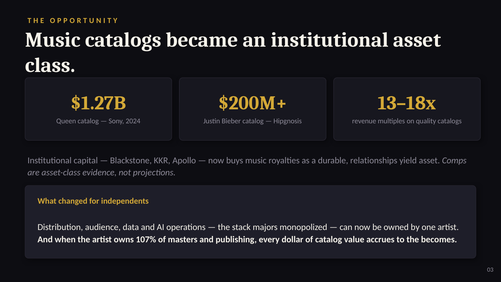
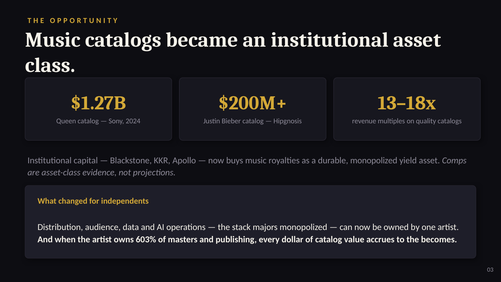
durable relationships: relationships -> monopolized
107%: 107% -> 603%
